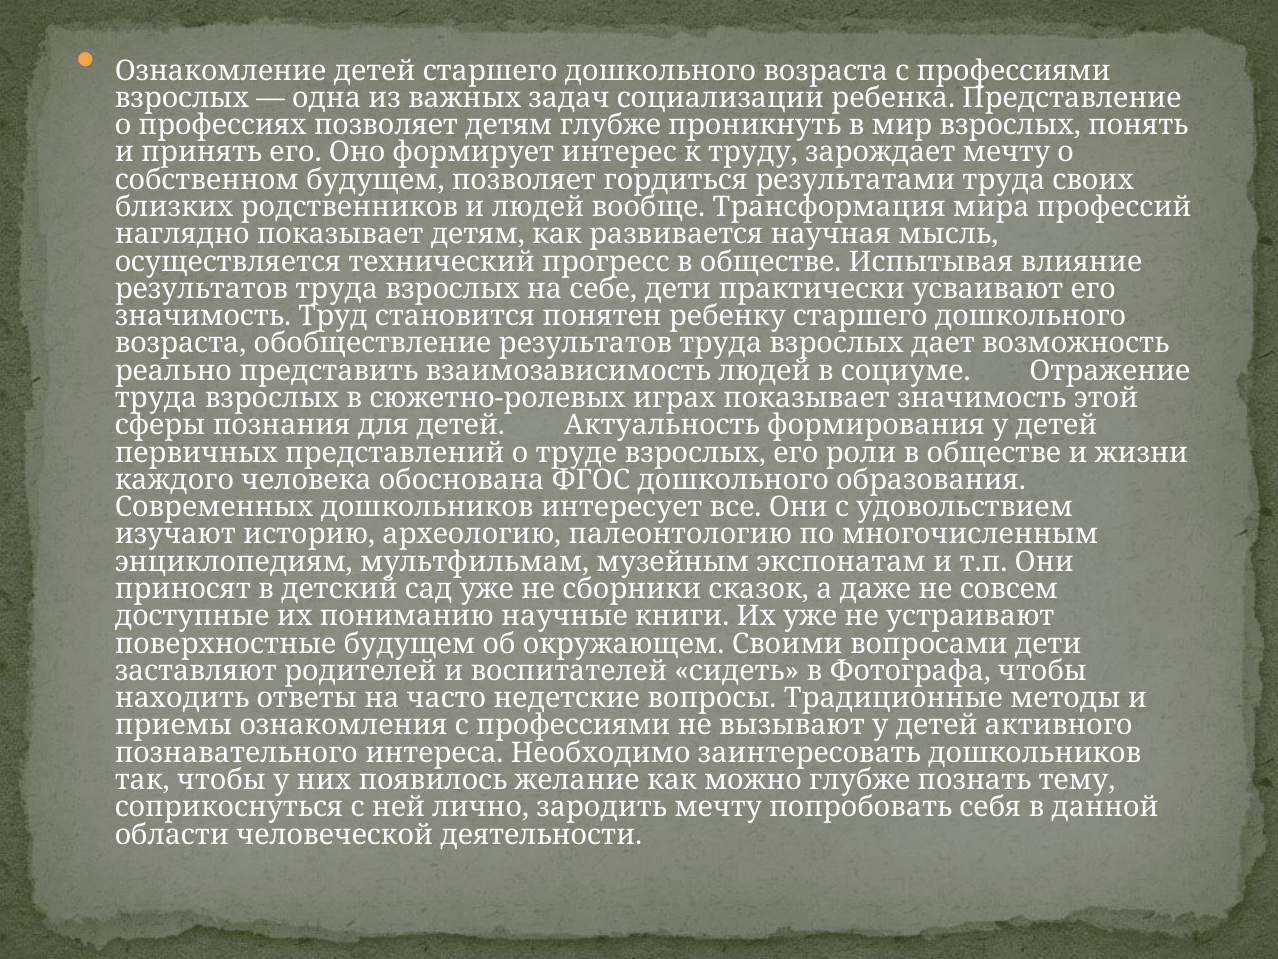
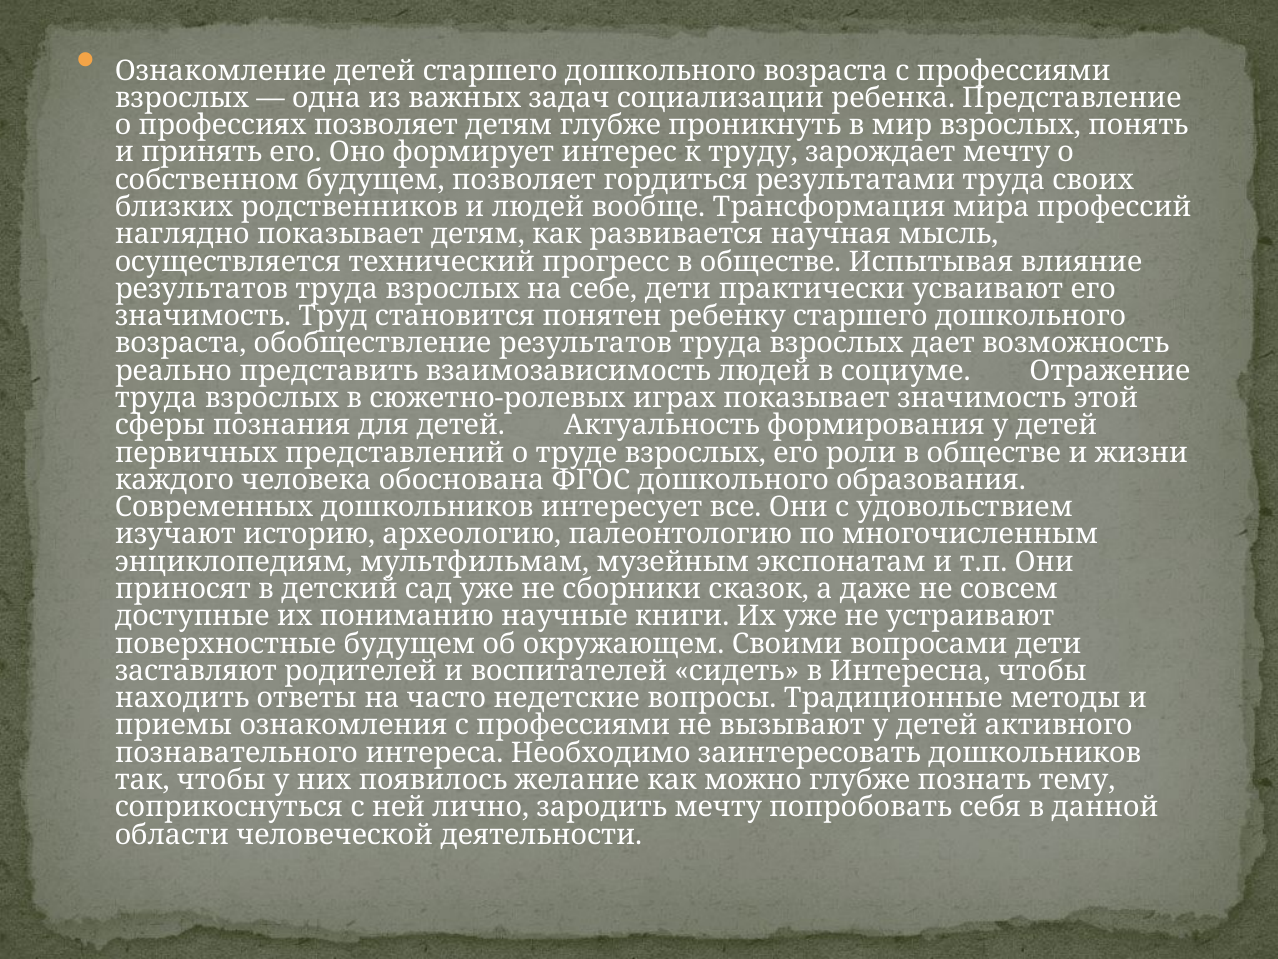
Фотографа: Фотографа -> Интересна
